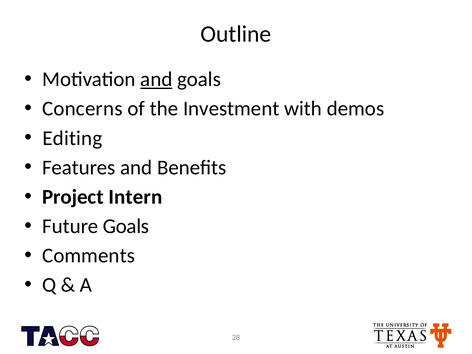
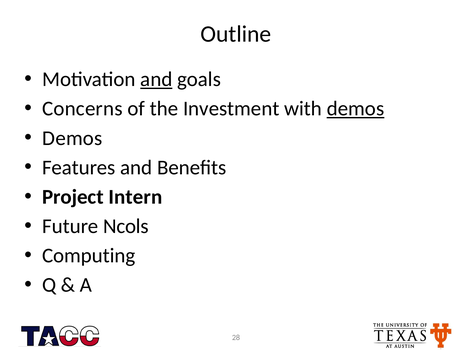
demos at (356, 109) underline: none -> present
Editing at (72, 138): Editing -> Demos
Future Goals: Goals -> Ncols
Comments: Comments -> Computing
